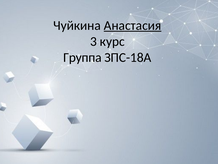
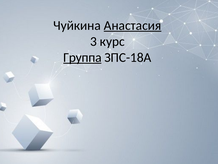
Группа underline: none -> present
